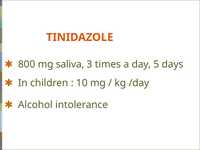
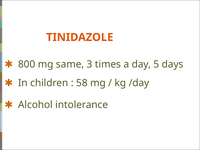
saliva: saliva -> same
10: 10 -> 58
